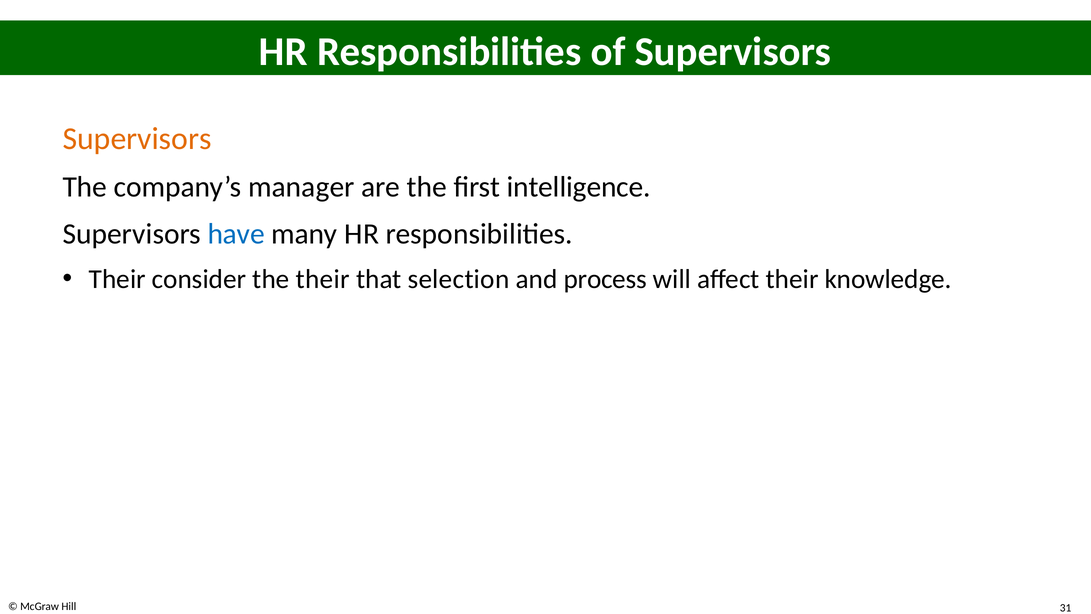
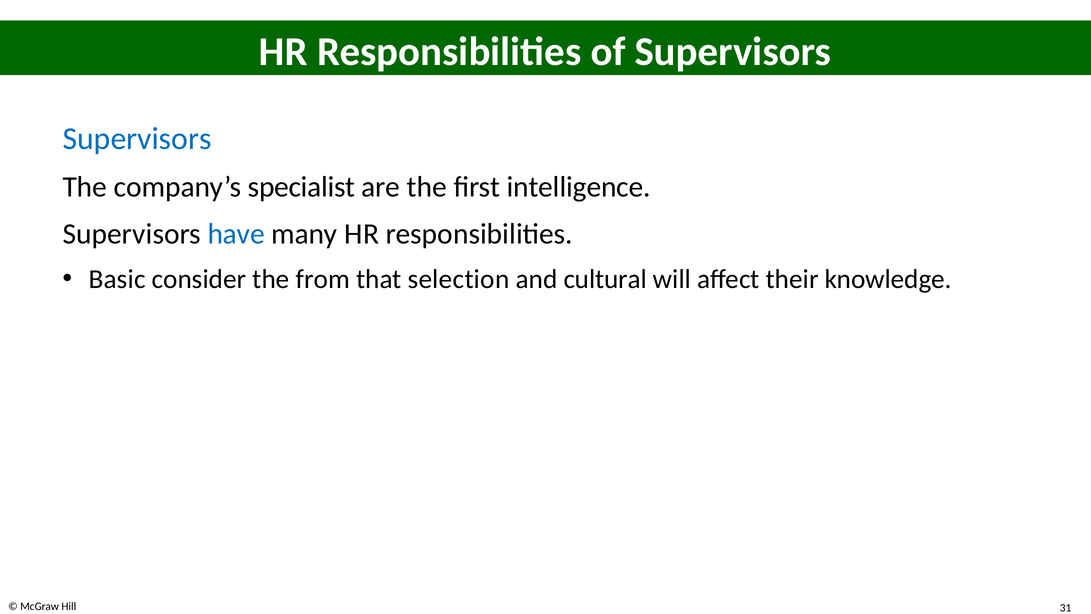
Supervisors at (137, 139) colour: orange -> blue
manager: manager -> specialist
Their at (117, 279): Their -> Basic
the their: their -> from
process: process -> cultural
